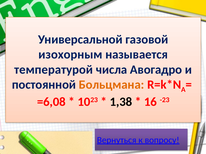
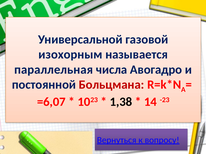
температурой: температурой -> параллельная
Больцмана colour: orange -> red
=6,08: =6,08 -> =6,07
16: 16 -> 14
